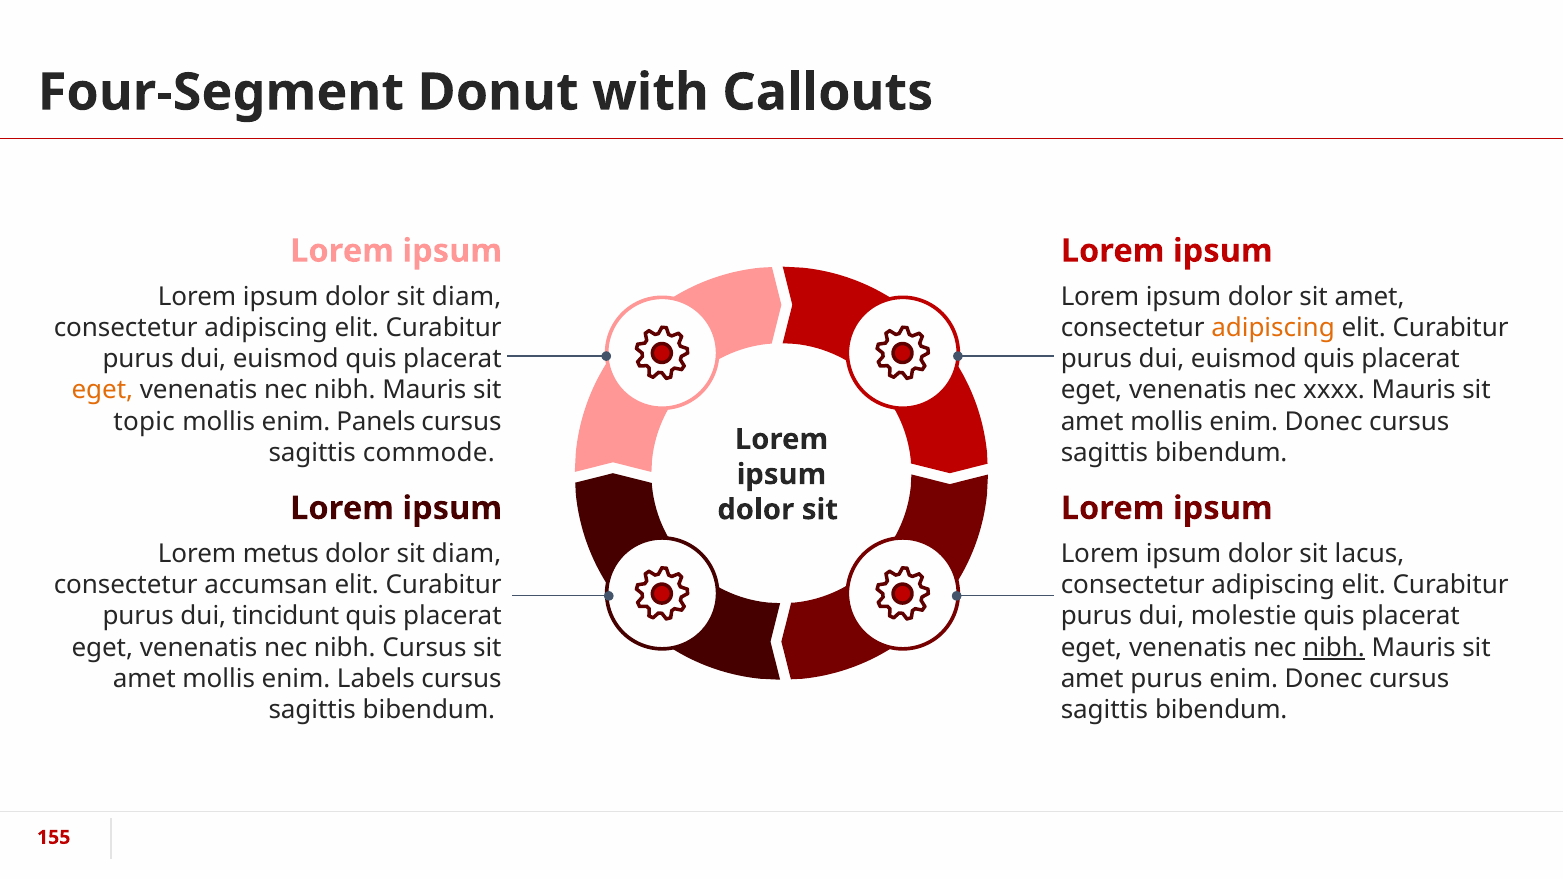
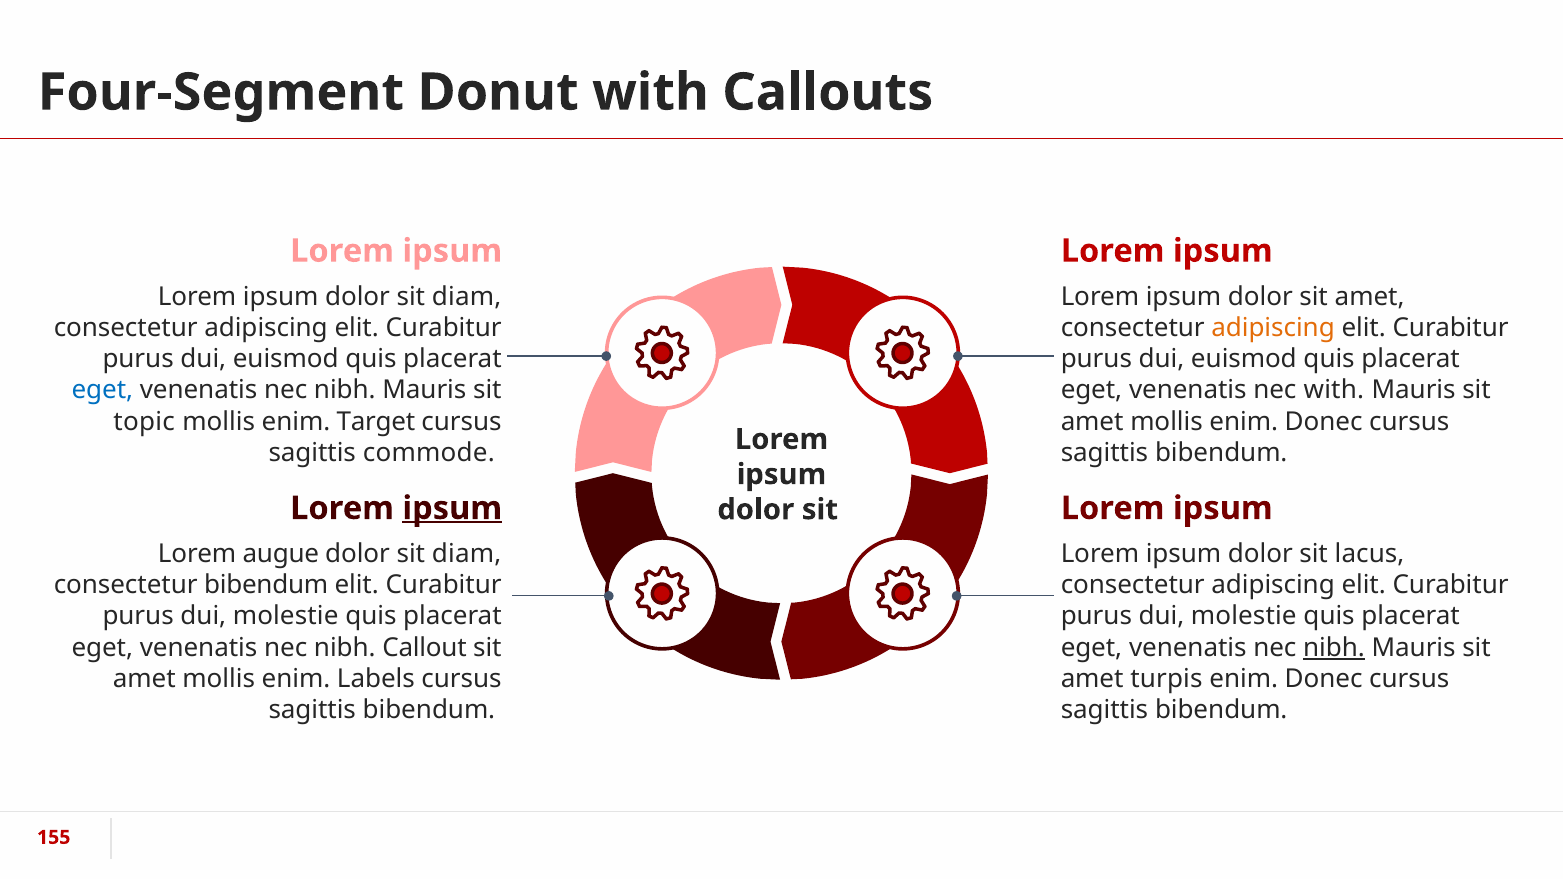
eget at (102, 390) colour: orange -> blue
nec xxxx: xxxx -> with
Panels: Panels -> Target
ipsum at (452, 508) underline: none -> present
metus: metus -> augue
consectetur accumsan: accumsan -> bibendum
tincidunt at (286, 616): tincidunt -> molestie
nibh Cursus: Cursus -> Callout
amet purus: purus -> turpis
